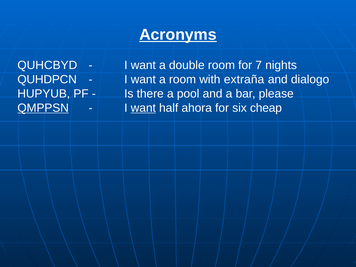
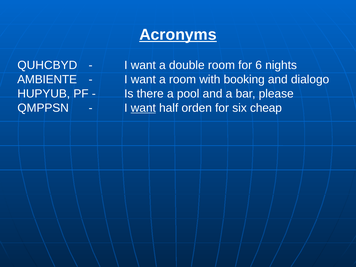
7: 7 -> 6
QUHDPCN: QUHDPCN -> AMBIENTE
extraña: extraña -> booking
QMPPSN underline: present -> none
ahora: ahora -> orden
